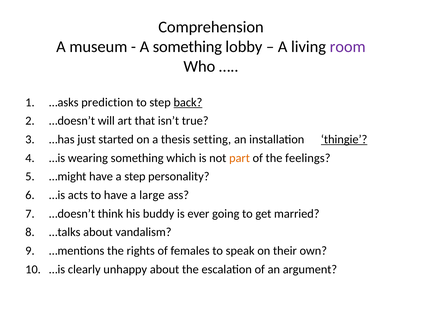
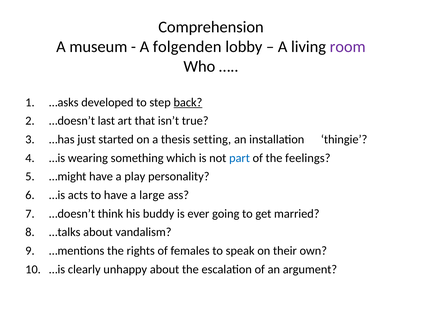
A something: something -> folgenden
prediction: prediction -> developed
will: will -> last
thingie underline: present -> none
part colour: orange -> blue
a step: step -> play
